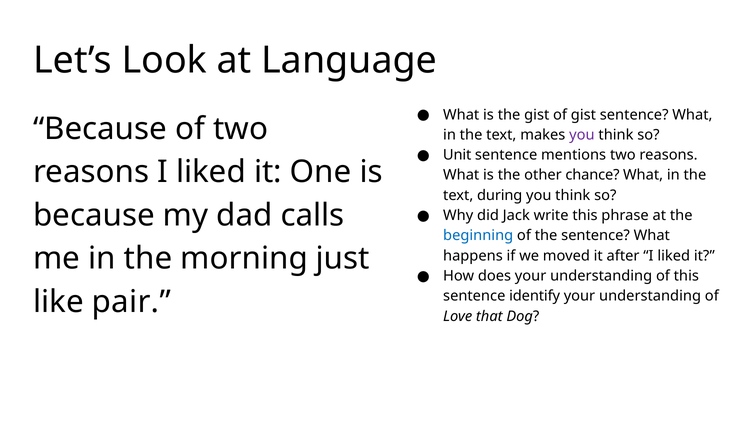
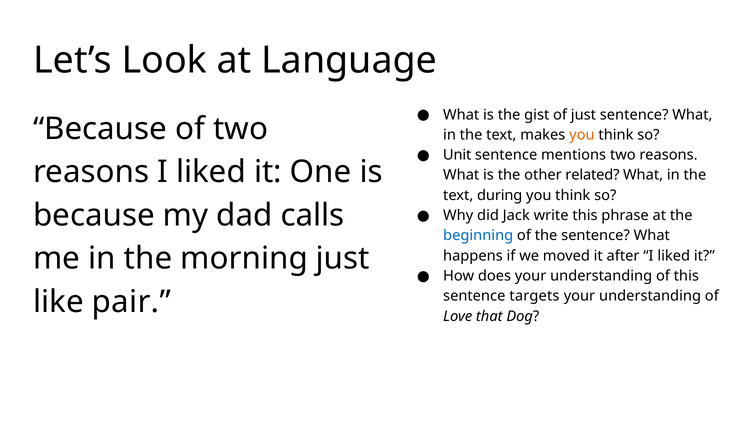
of gist: gist -> just
you at (582, 135) colour: purple -> orange
chance: chance -> related
identify: identify -> targets
